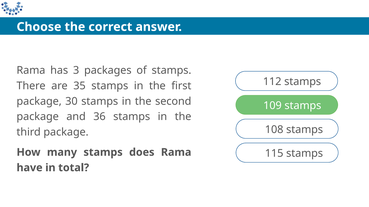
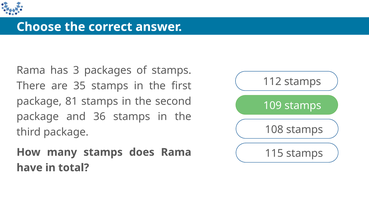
30: 30 -> 81
